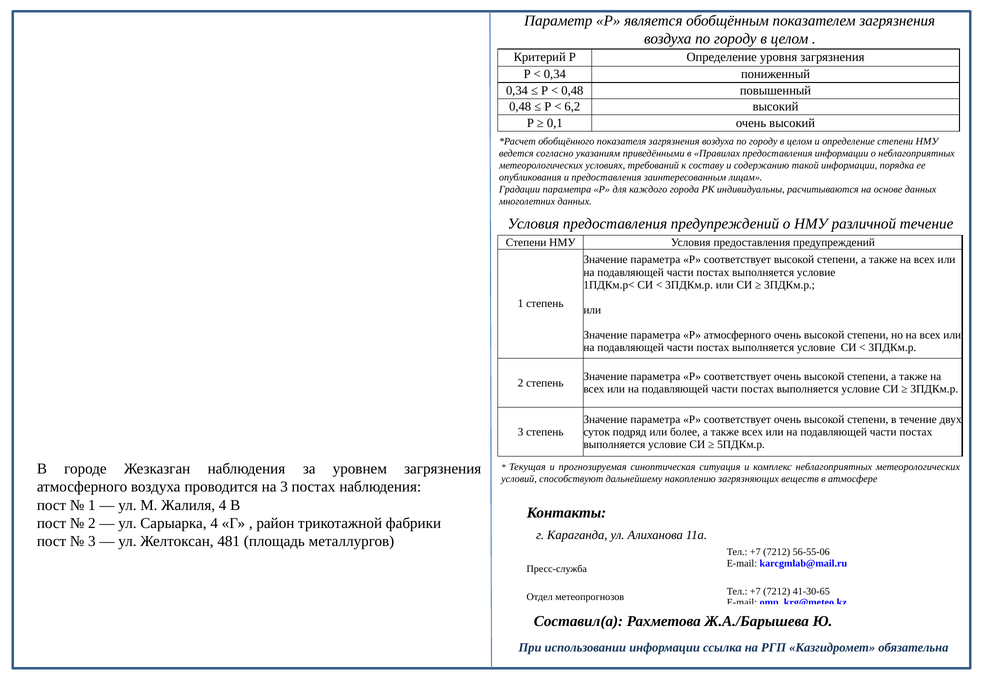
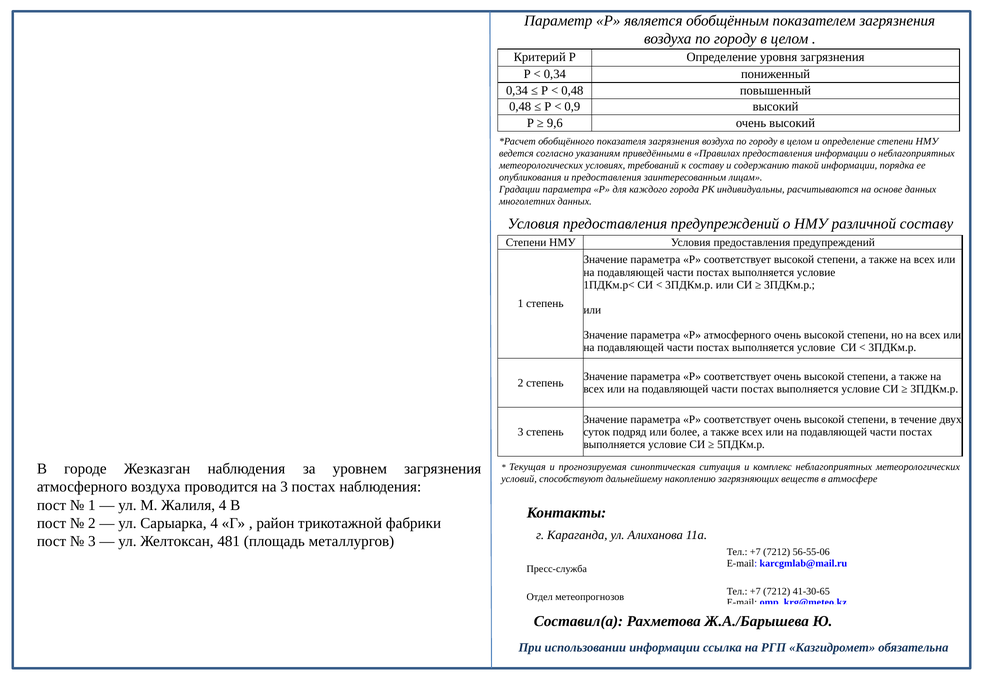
6,2: 6,2 -> 0,9
0,1: 0,1 -> 9,6
различной течение: течение -> составу
